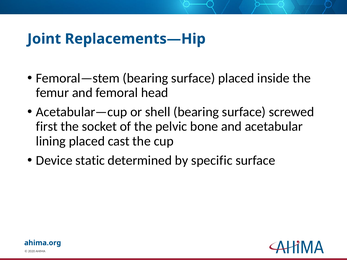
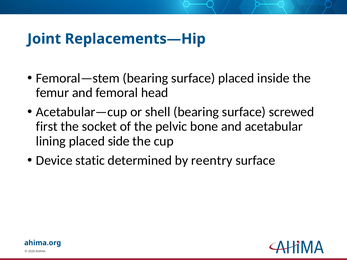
cast: cast -> side
specific: specific -> reentry
